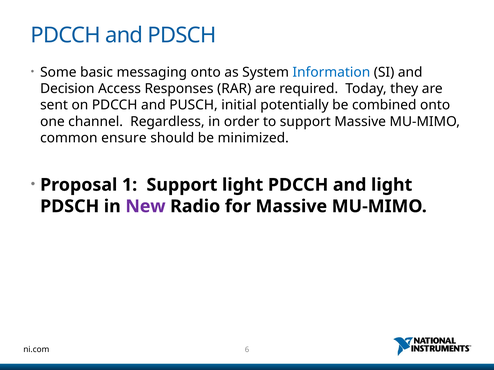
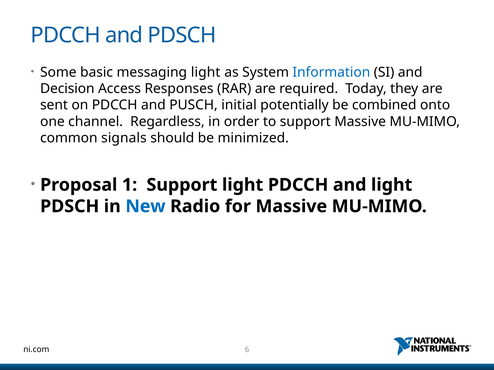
messaging onto: onto -> light
ensure: ensure -> signals
New colour: purple -> blue
